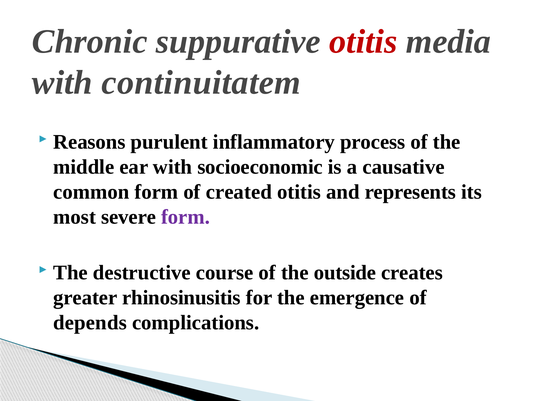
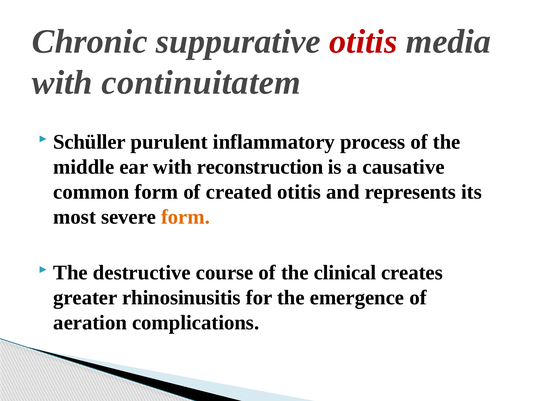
Reasons: Reasons -> Schüller
socioeconomic: socioeconomic -> reconstruction
form at (185, 217) colour: purple -> orange
outside: outside -> clinical
depends: depends -> aeration
